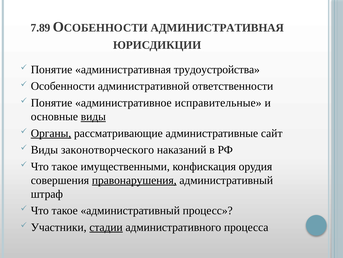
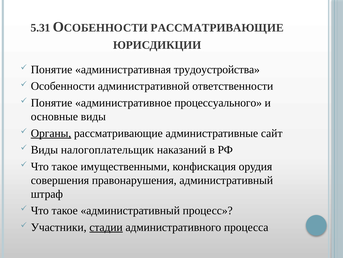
7.89: 7.89 -> 5.31
АДМИНИСТРАТИВНАЯ at (217, 28): АДМИНИСТРАТИВНАЯ -> РАССМАТРИВАЮЩИЕ
исправительные: исправительные -> процессуального
виды at (93, 116) underline: present -> none
законотворческого: законотворческого -> налогоплательщик
правонарушения underline: present -> none
